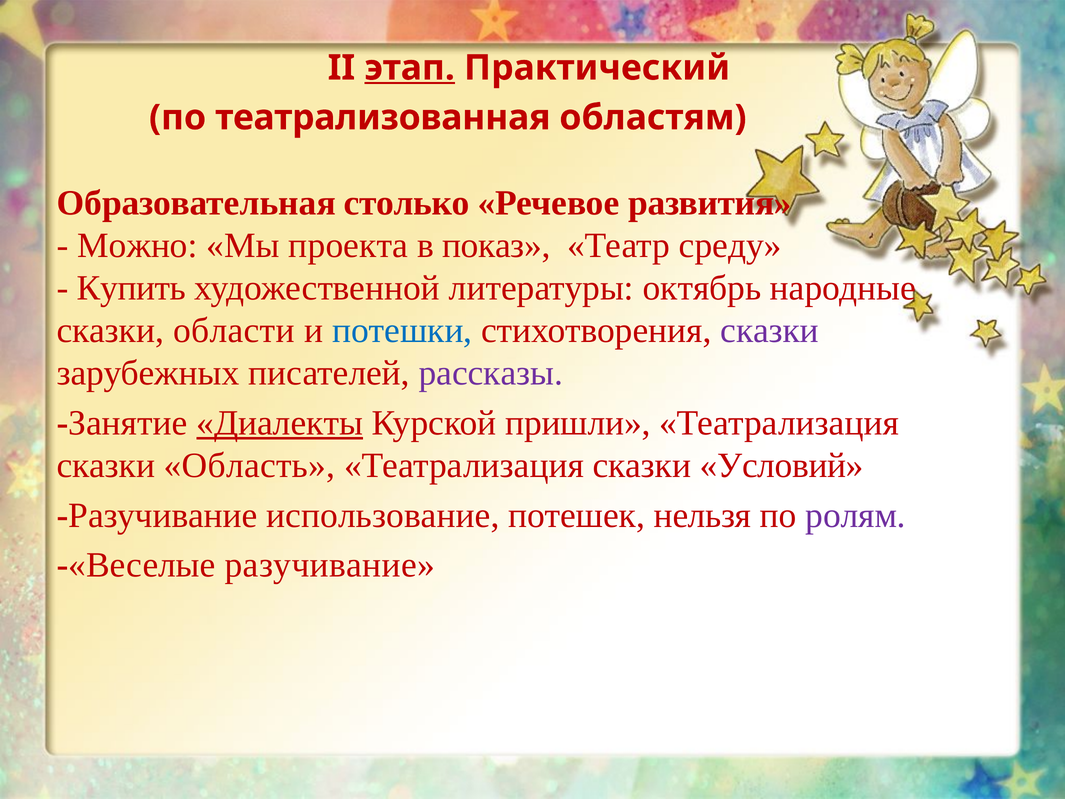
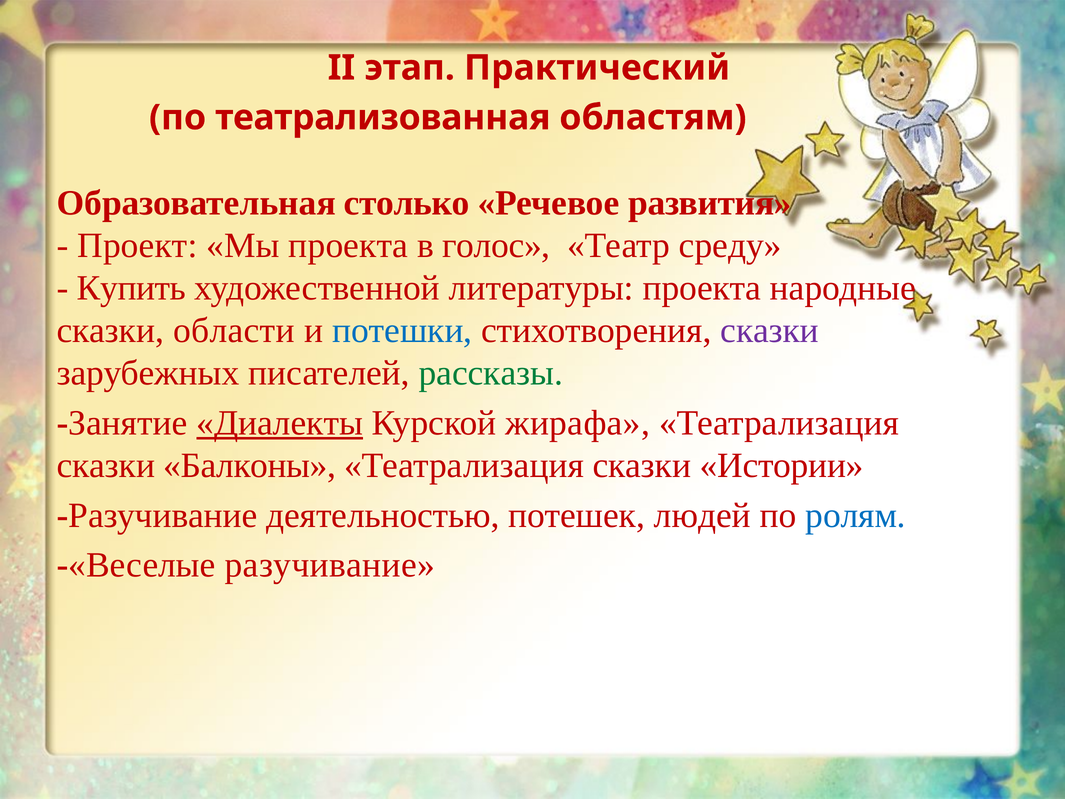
этап underline: present -> none
Можно: Можно -> Проект
показ: показ -> голос
литературы октябрь: октябрь -> проекта
рассказы colour: purple -> green
пришли: пришли -> жирафа
Область: Область -> Балконы
Условий: Условий -> Истории
использование: использование -> деятельностью
нельзя: нельзя -> людей
ролям colour: purple -> blue
